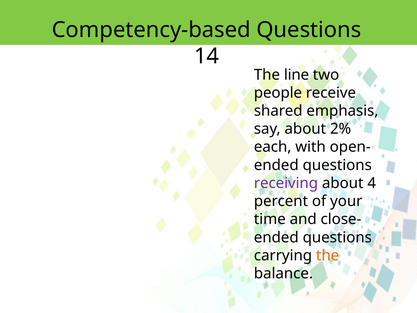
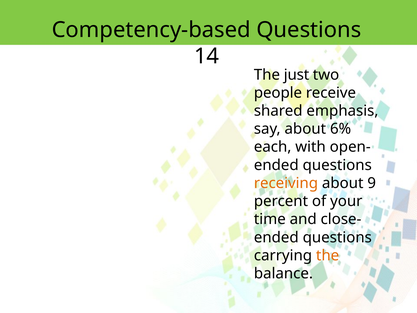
line: line -> just
2%: 2% -> 6%
receiving colour: purple -> orange
4: 4 -> 9
